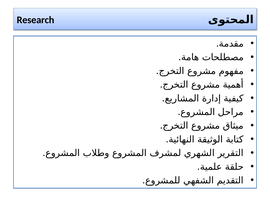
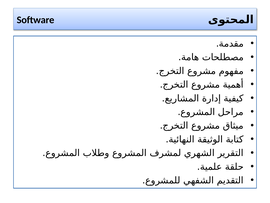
Research: Research -> Software
